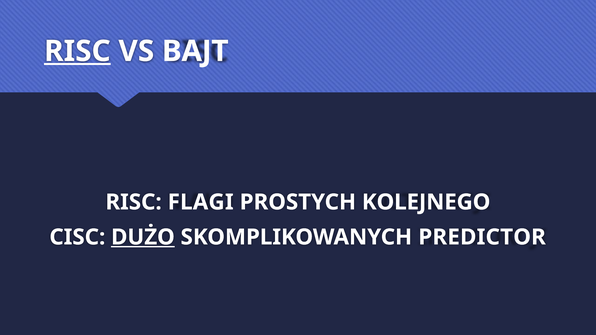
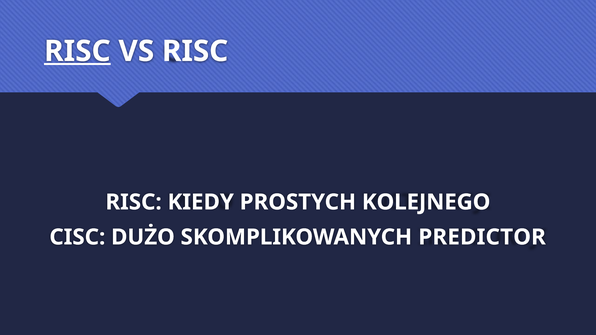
VS BAJT: BAJT -> RISC
FLAGI: FLAGI -> KIEDY
DUŻO underline: present -> none
